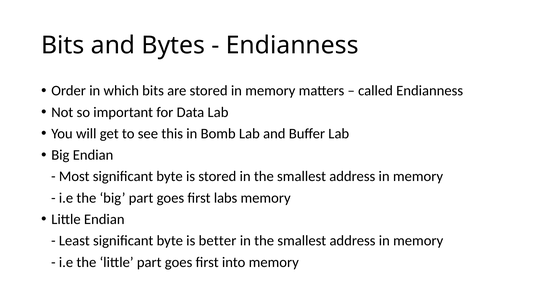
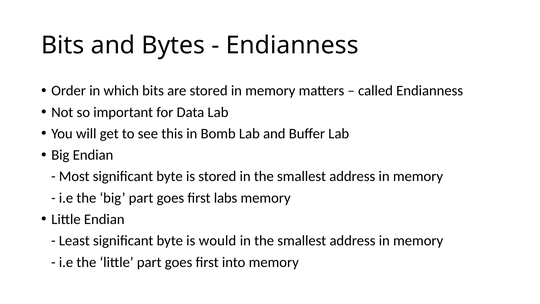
better: better -> would
